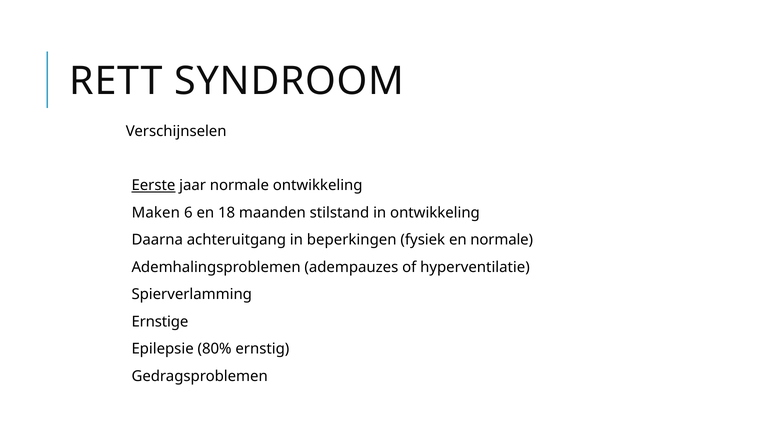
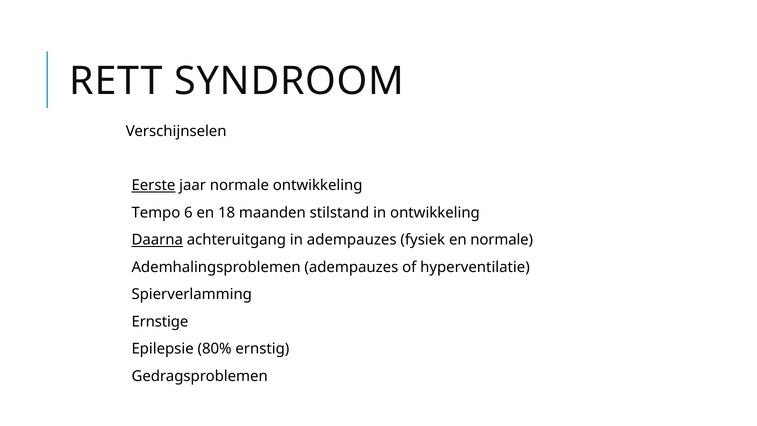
Maken: Maken -> Tempo
Daarna underline: none -> present
in beperkingen: beperkingen -> adempauzes
